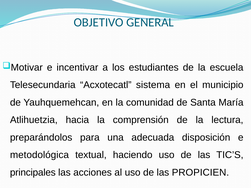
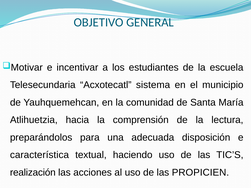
metodológica: metodológica -> característica
principales: principales -> realización
